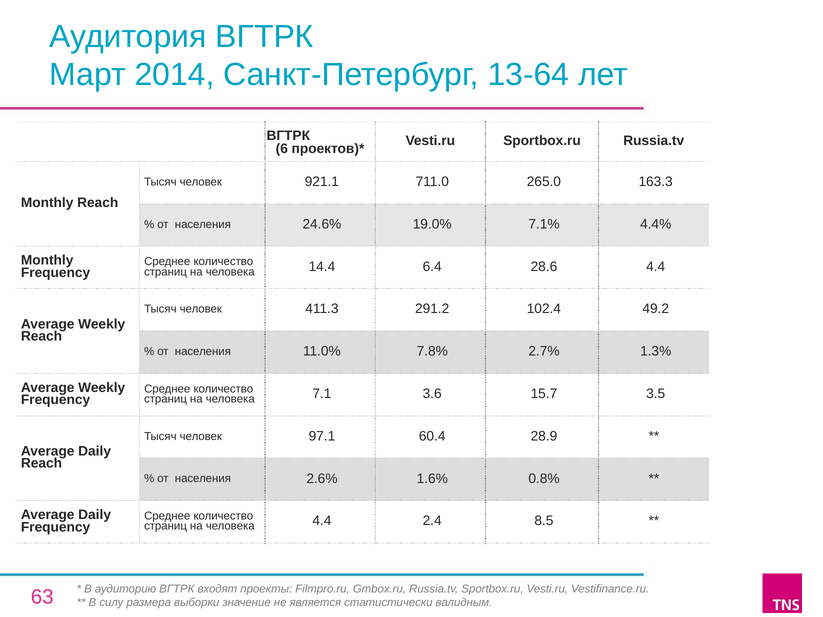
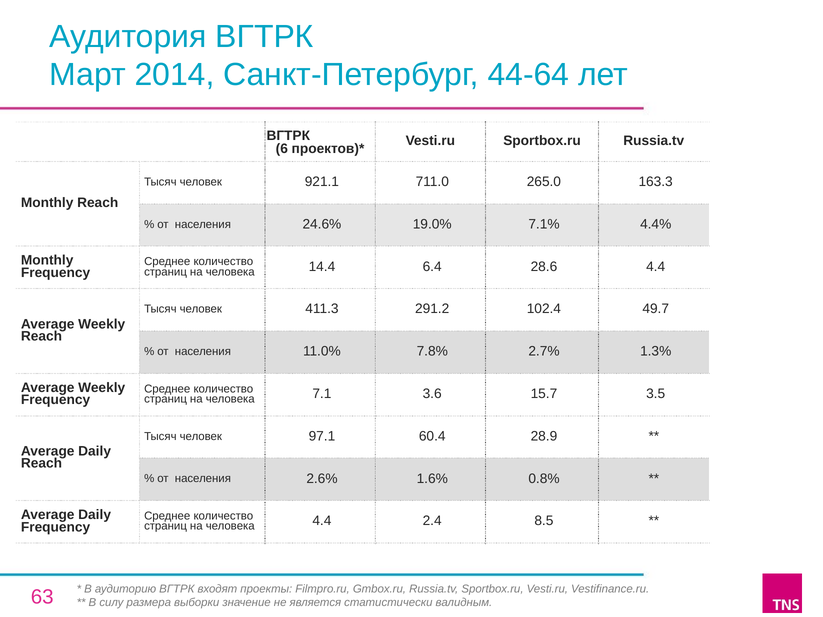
13-64: 13-64 -> 44-64
49.2: 49.2 -> 49.7
